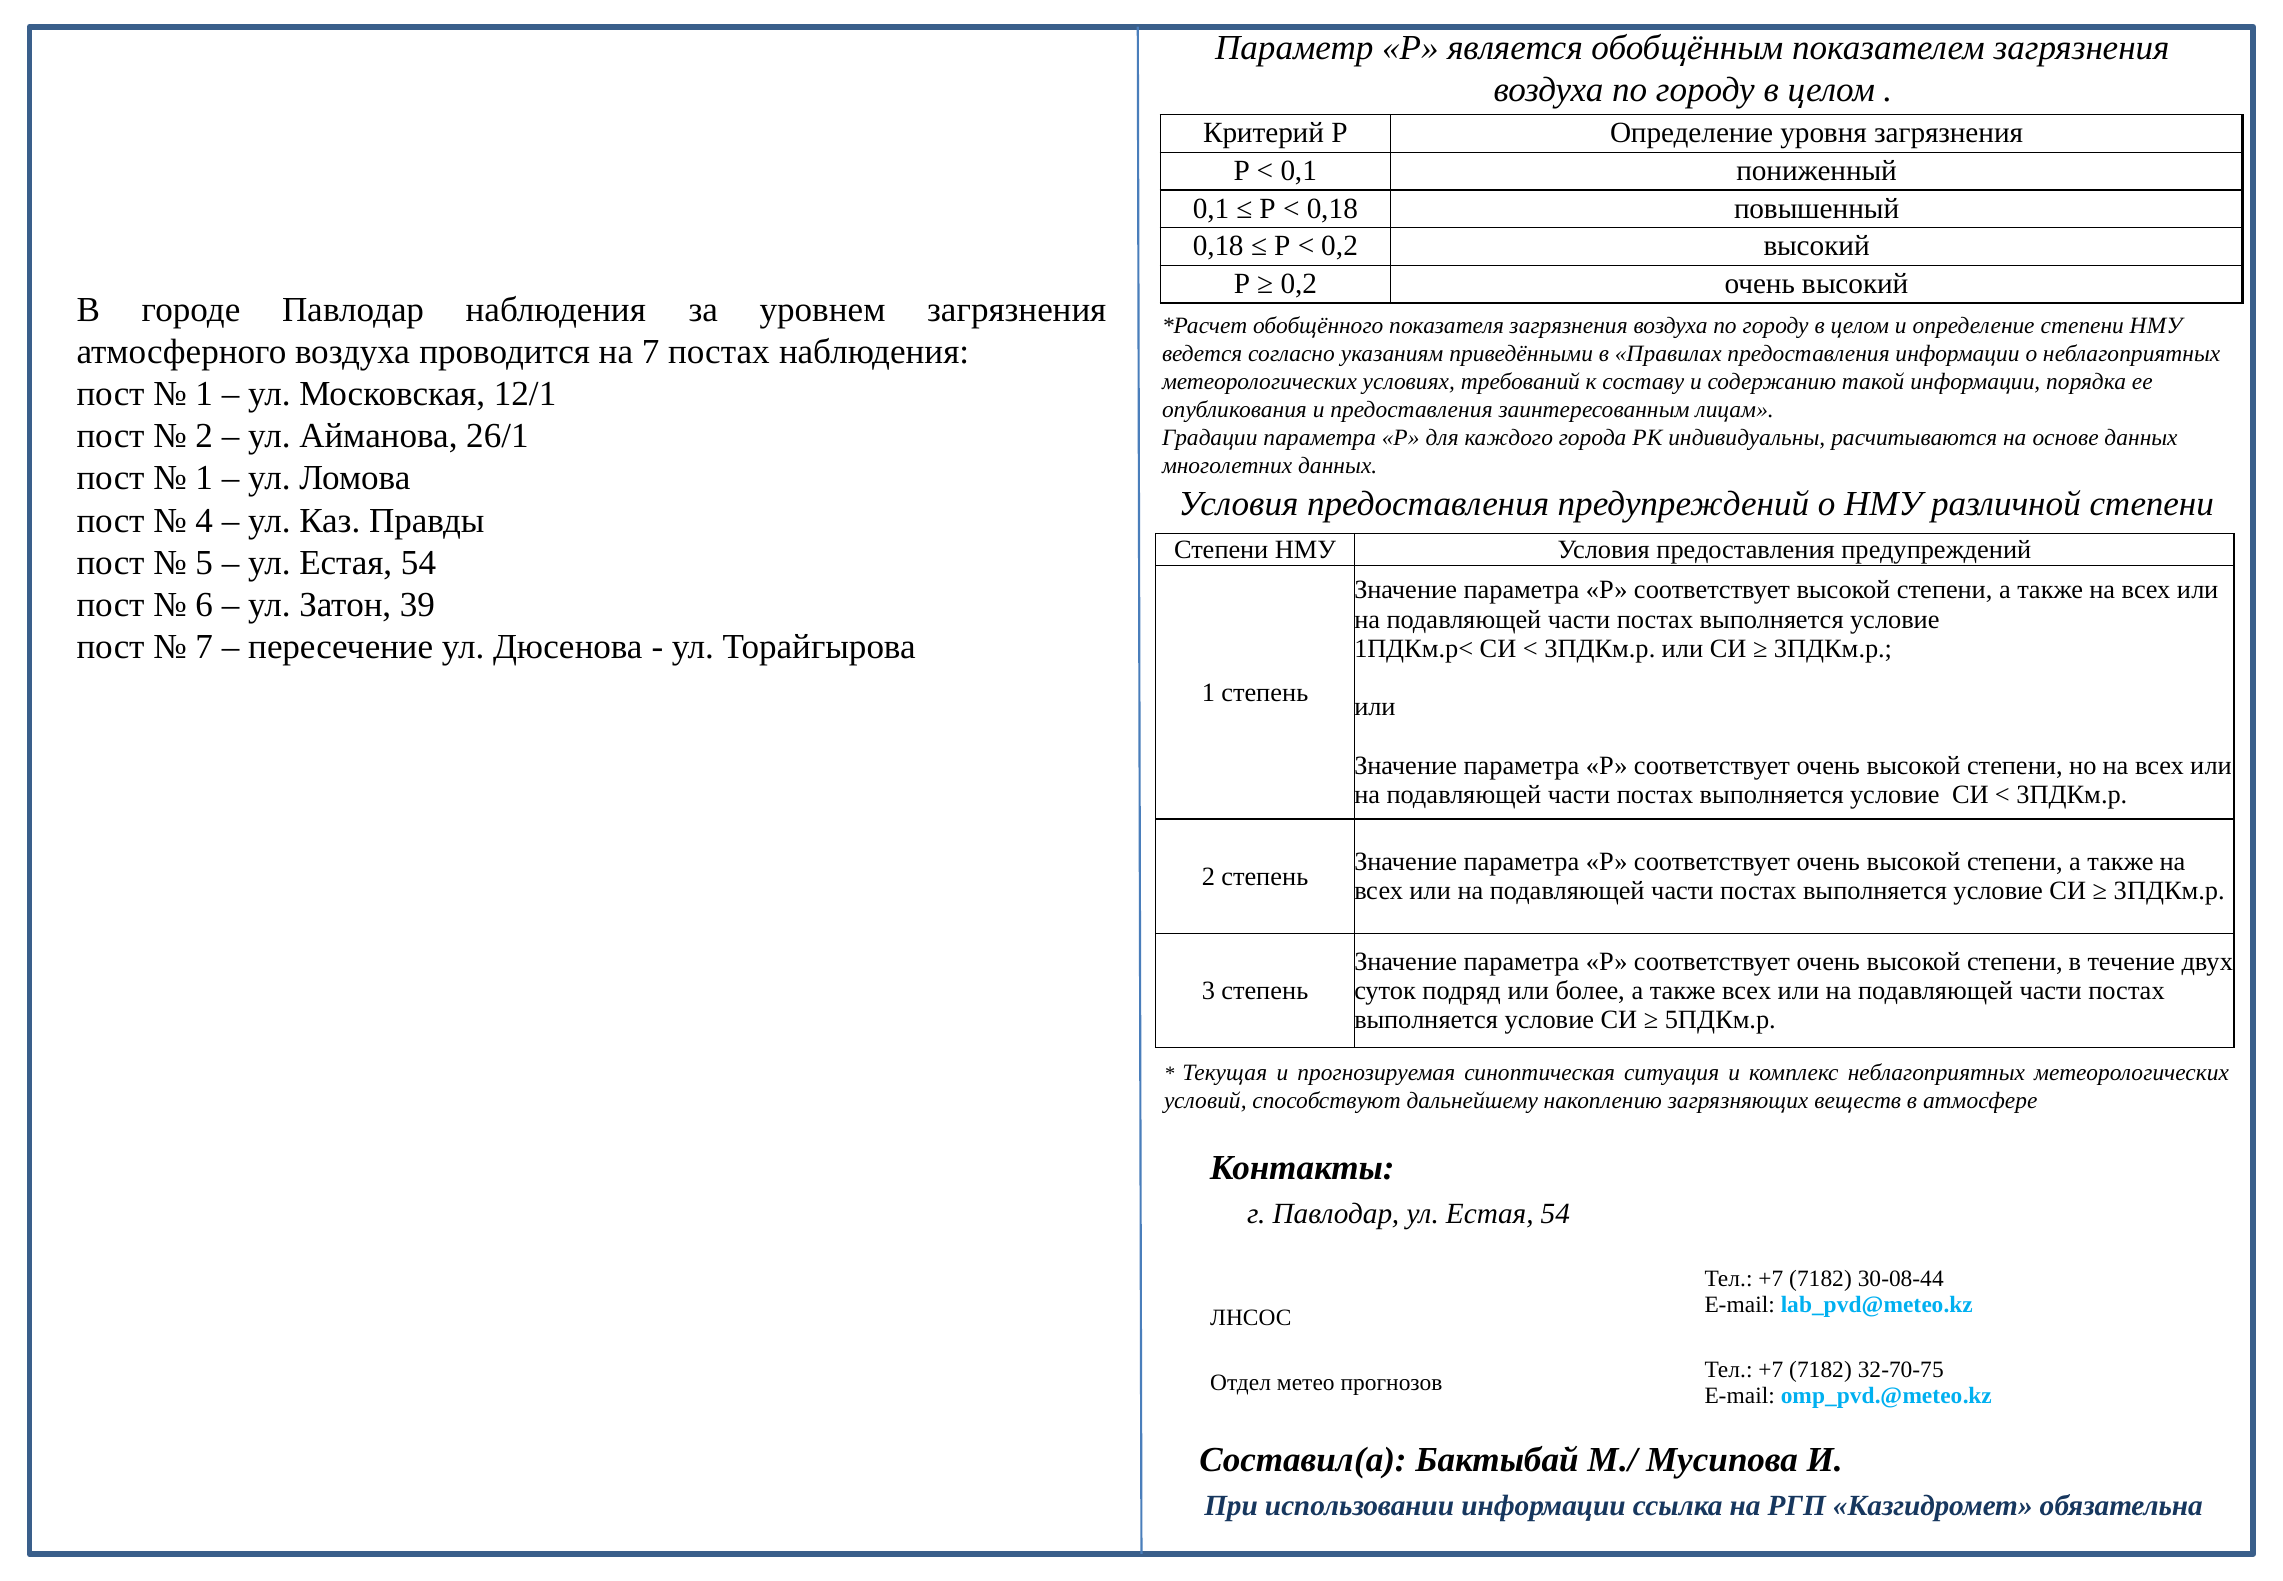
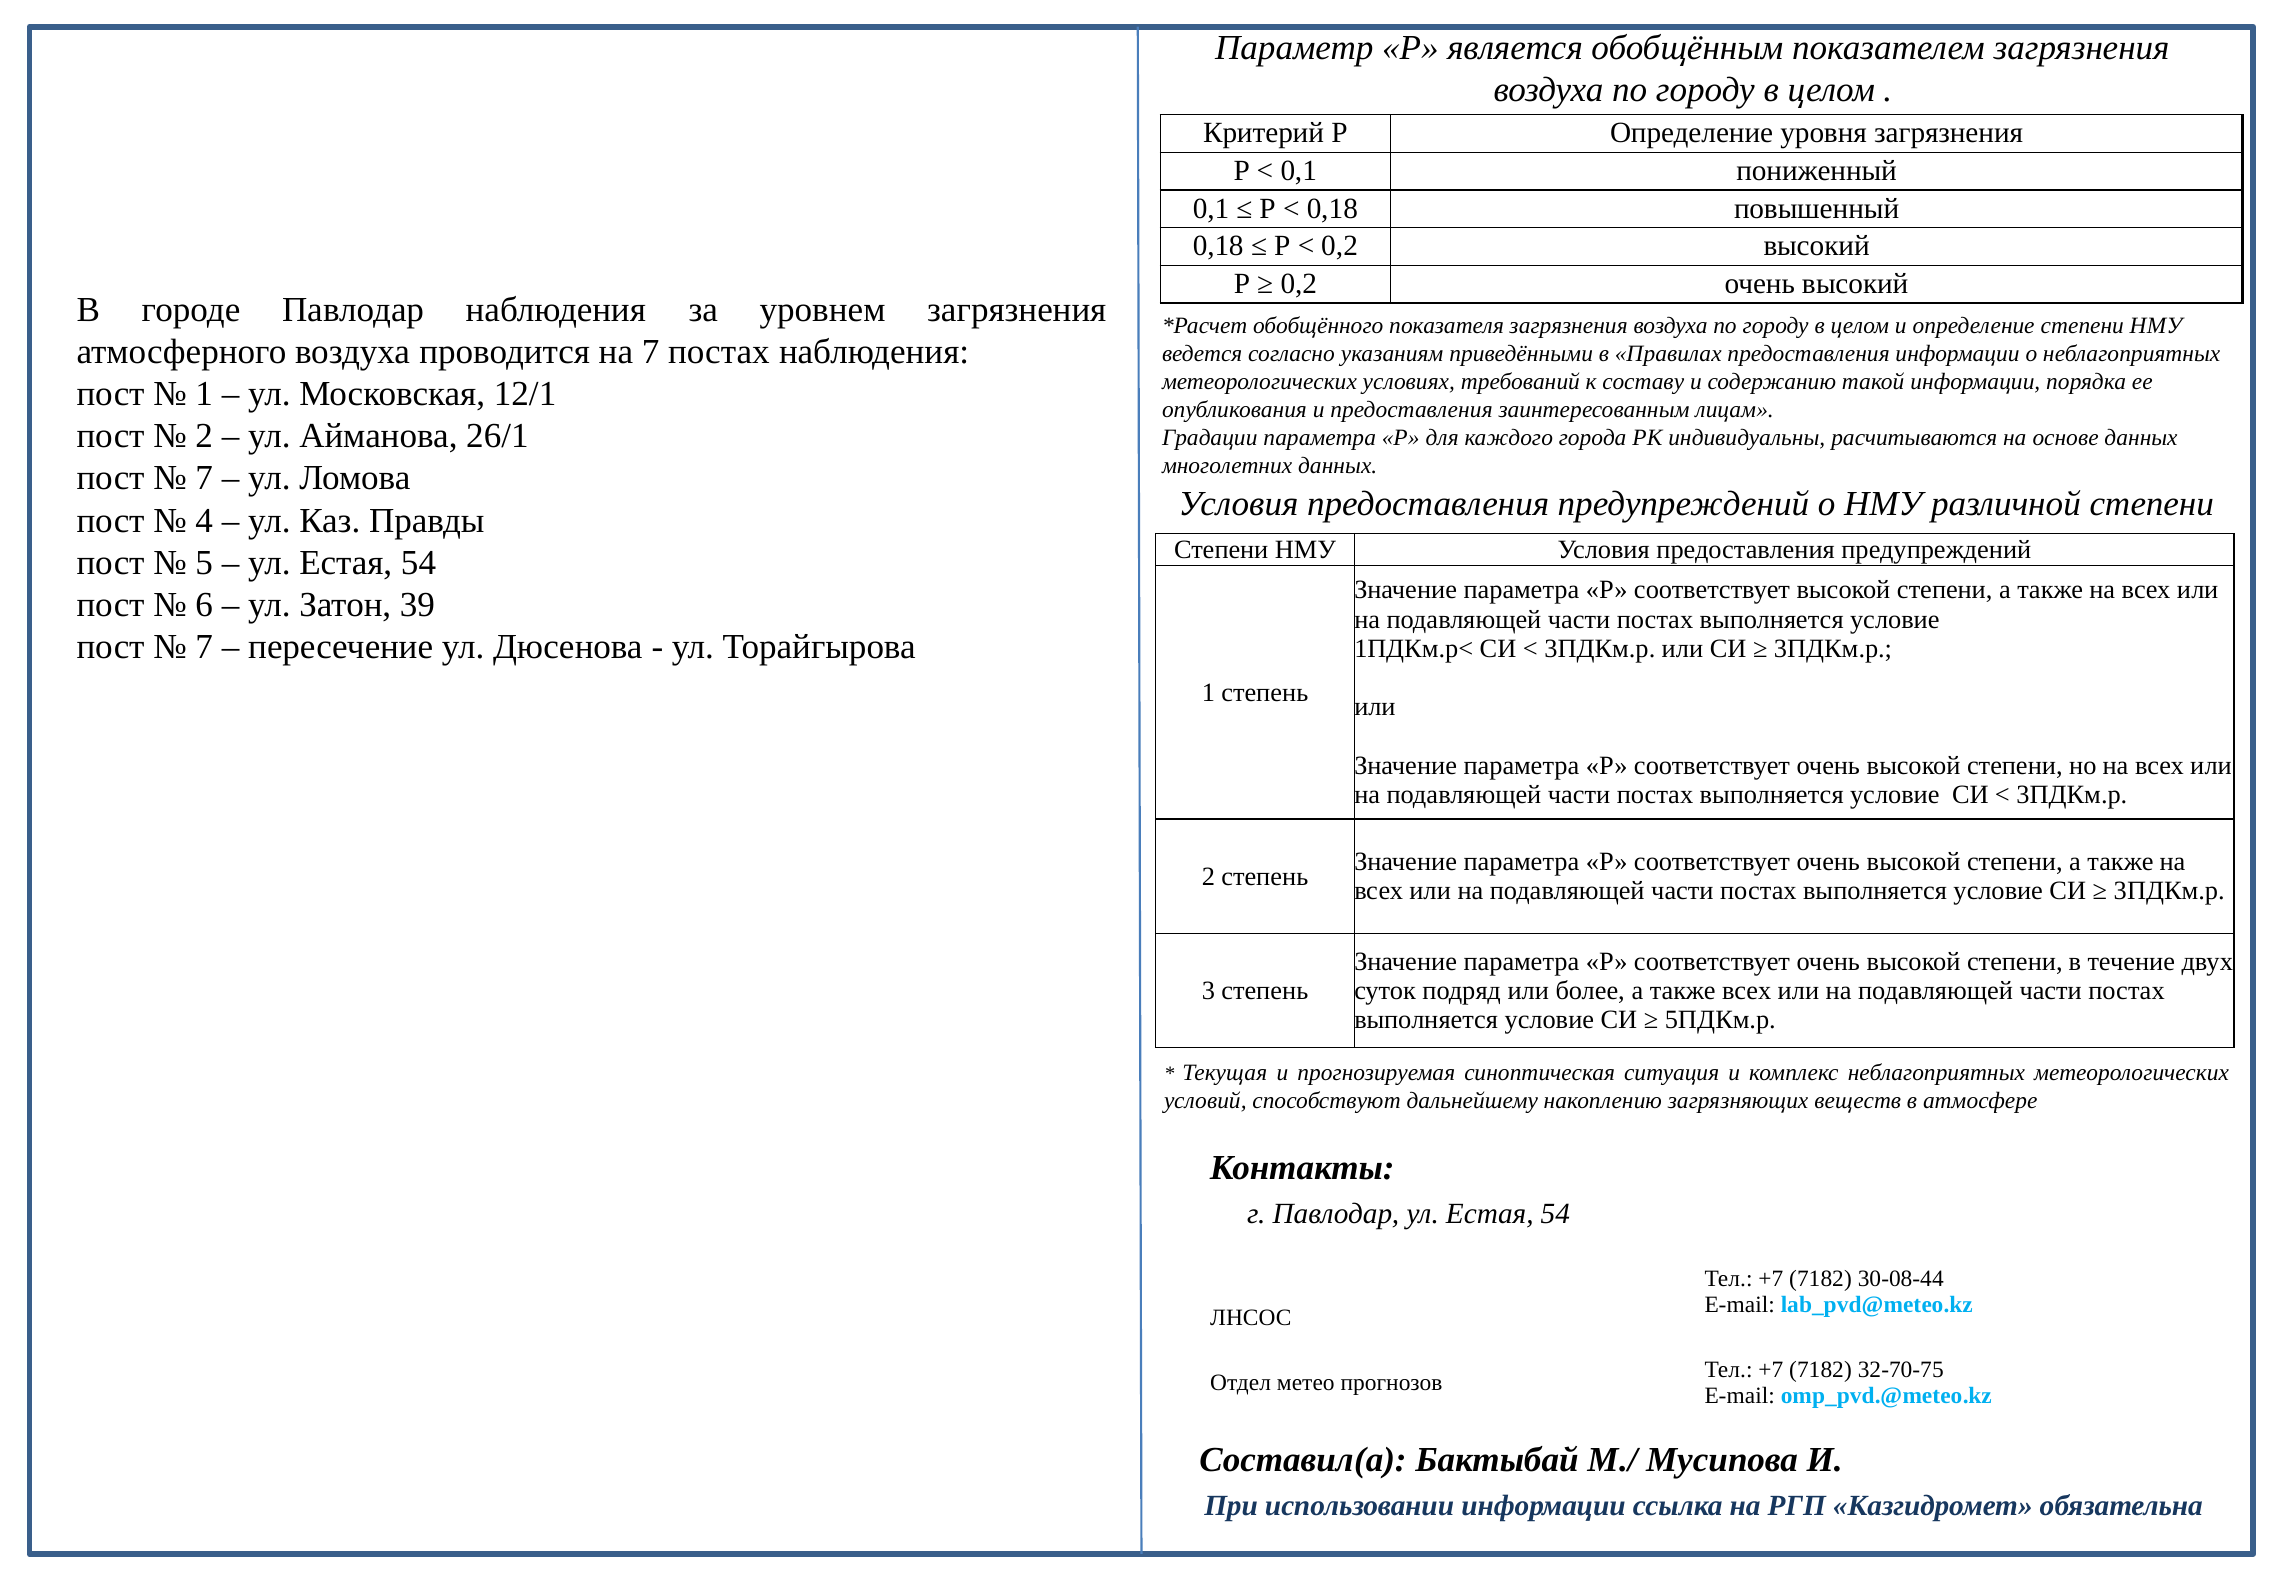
1 at (204, 478): 1 -> 7
